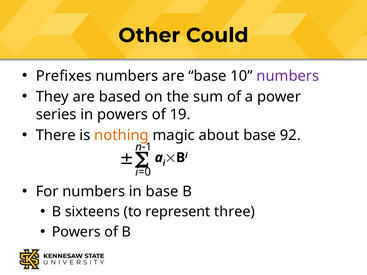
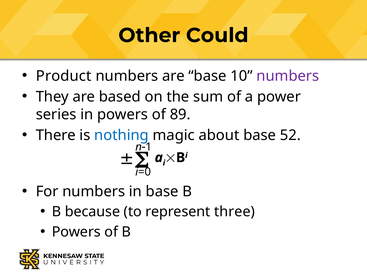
Prefixes: Prefixes -> Product
19: 19 -> 89
nothing colour: orange -> blue
92: 92 -> 52
sixteens: sixteens -> because
